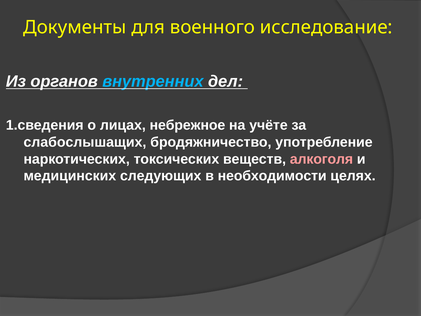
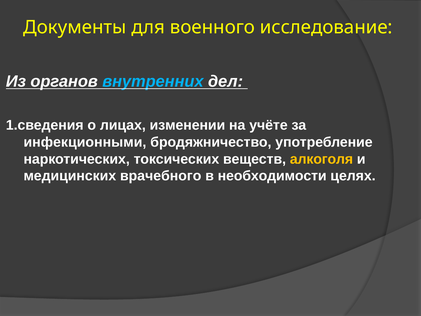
небрежное: небрежное -> изменении
слабослышащих: слабослышащих -> инфекционными
алкоголя colour: pink -> yellow
следующих: следующих -> врачебного
